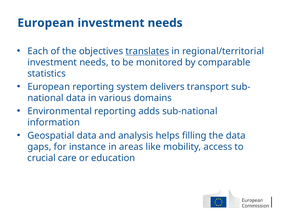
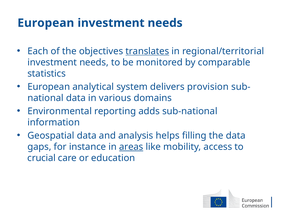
European reporting: reporting -> analytical
transport: transport -> provision
areas underline: none -> present
